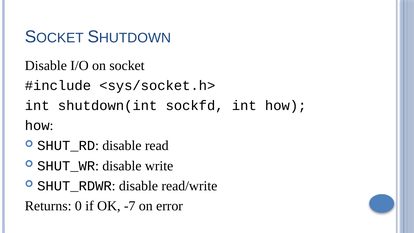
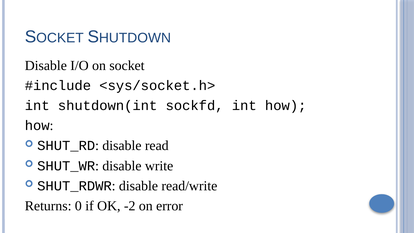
-7: -7 -> -2
